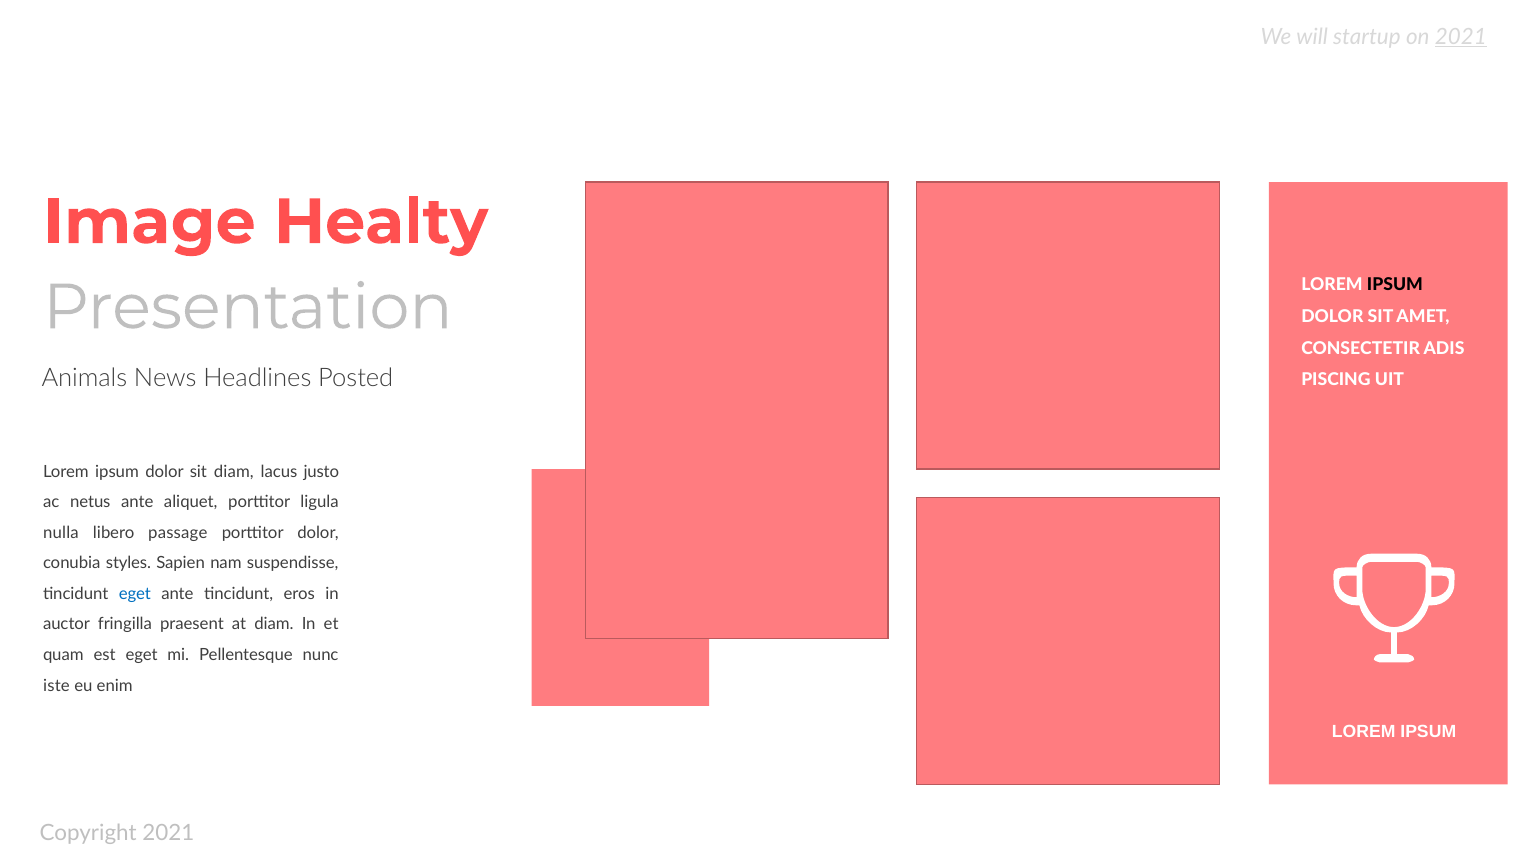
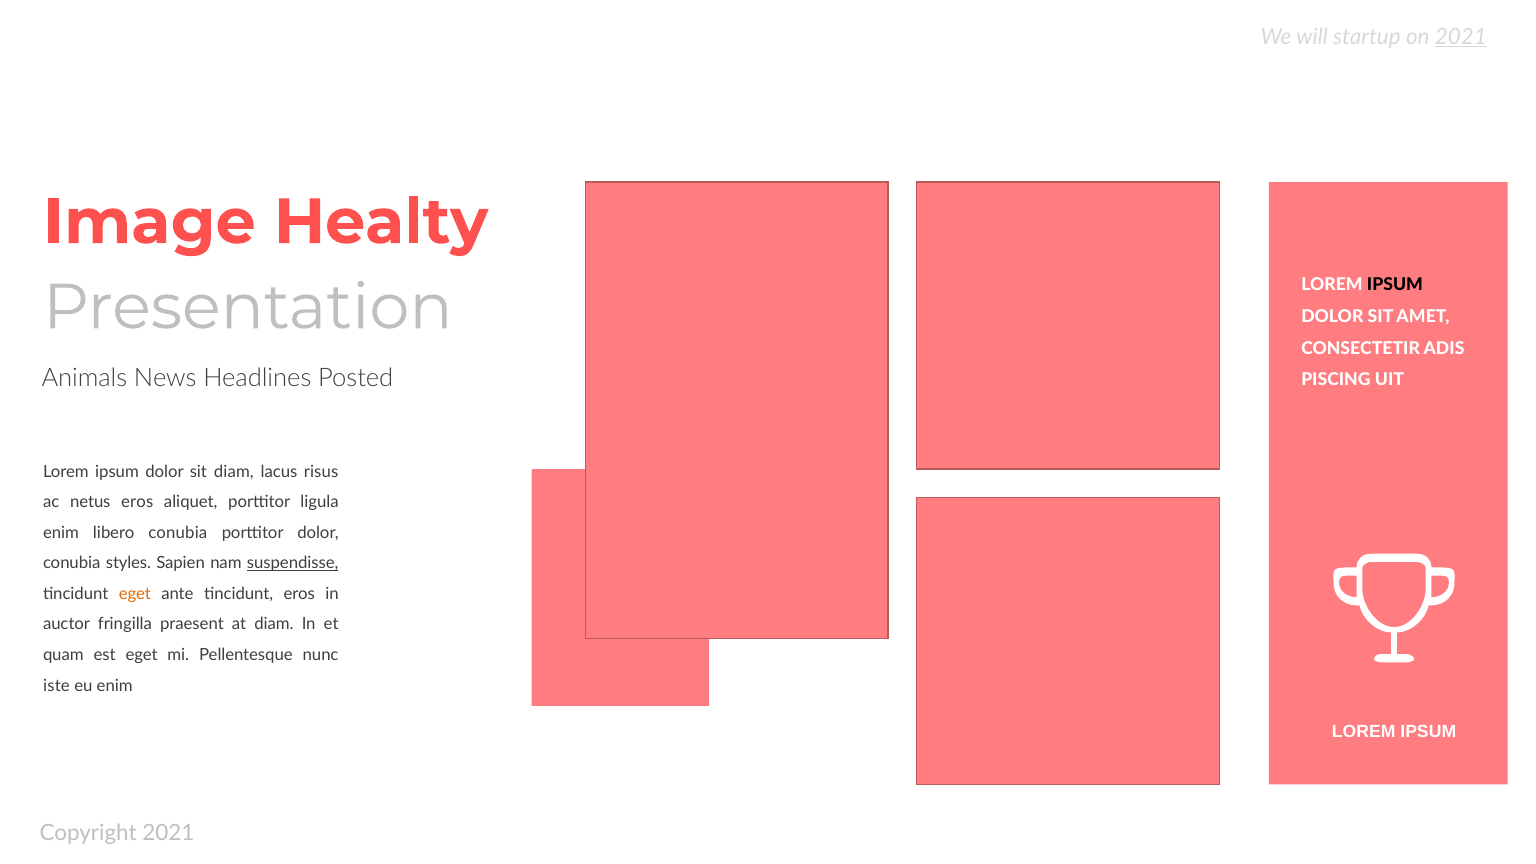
justo: justo -> risus
netus ante: ante -> eros
nulla at (61, 533): nulla -> enim
libero passage: passage -> conubia
suspendisse underline: none -> present
eget at (135, 594) colour: blue -> orange
